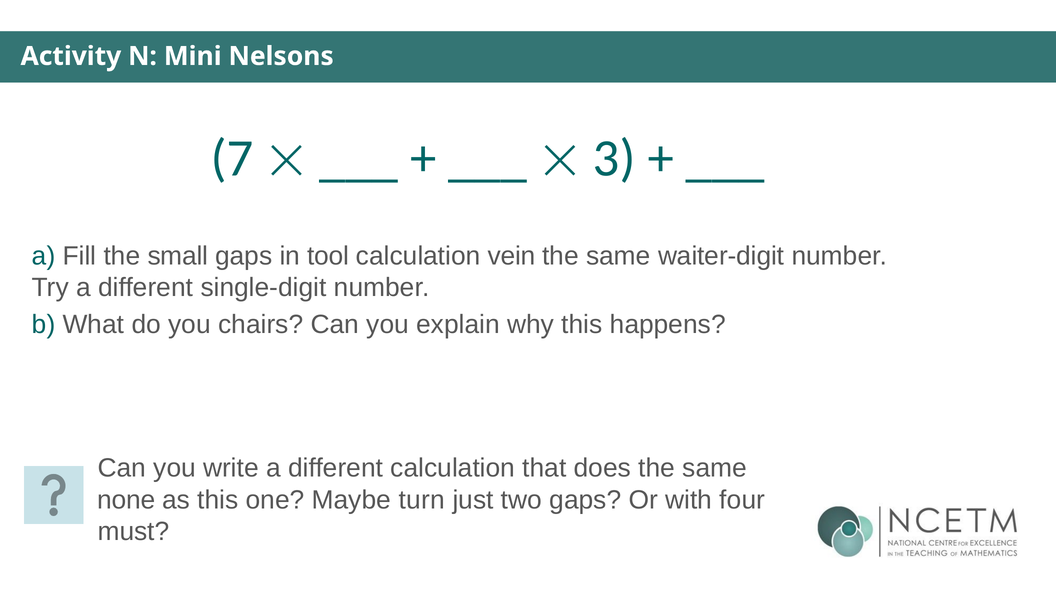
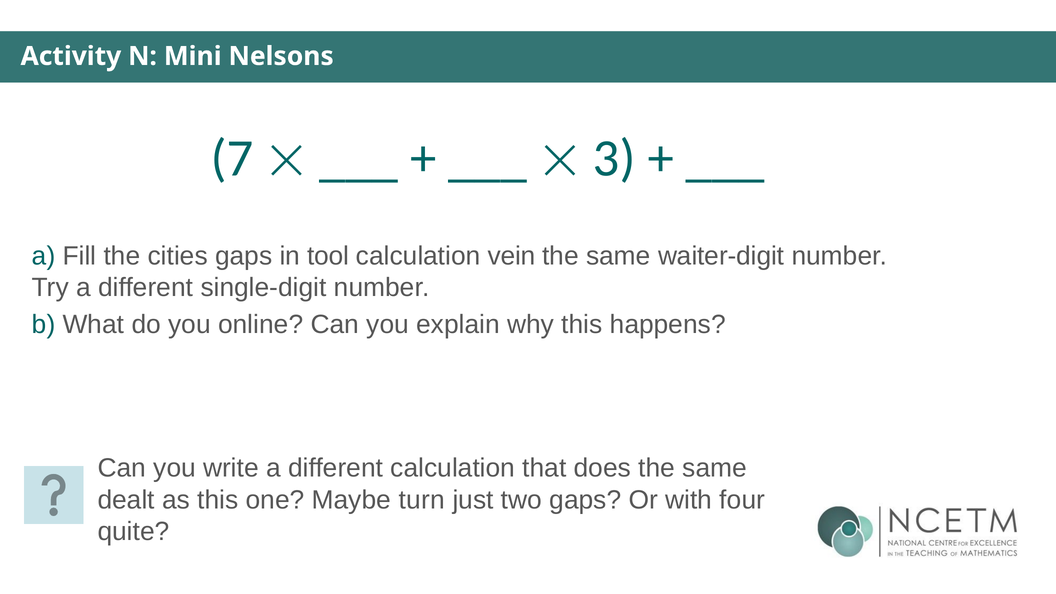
small: small -> cities
chairs: chairs -> online
none: none -> dealt
must: must -> quite
